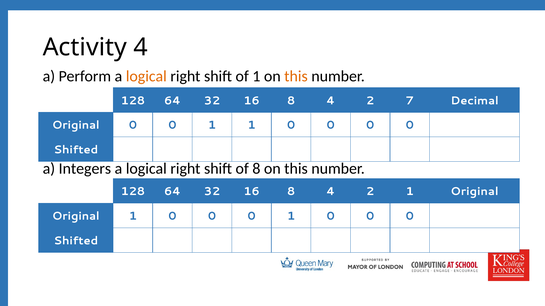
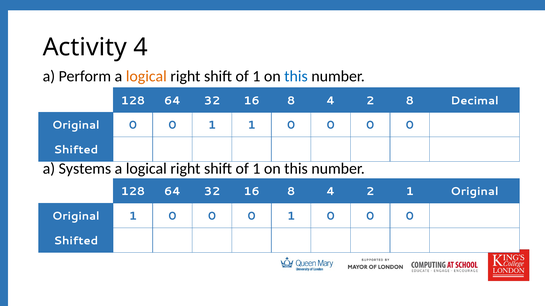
this at (296, 76) colour: orange -> blue
2 7: 7 -> 8
Integers: Integers -> Systems
8 at (256, 169): 8 -> 1
